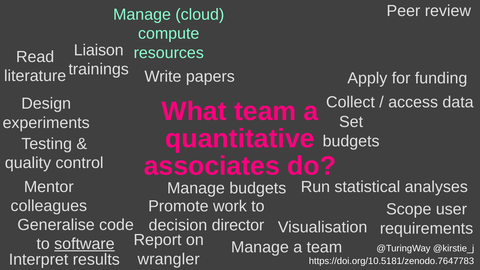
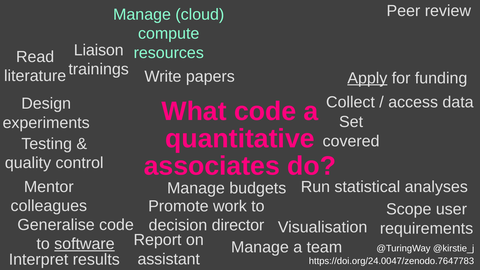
Apply underline: none -> present
What team: team -> code
budgets at (351, 141): budgets -> covered
wrangler: wrangler -> assistant
https://doi.org/10.5181/zenodo.7647783: https://doi.org/10.5181/zenodo.7647783 -> https://doi.org/24.0047/zenodo.7647783
